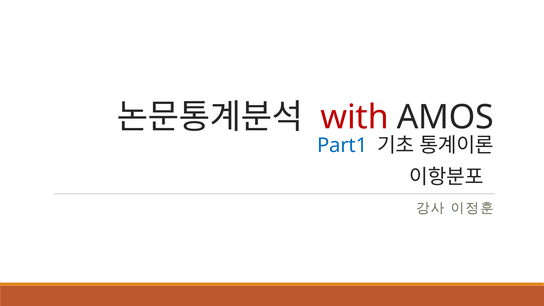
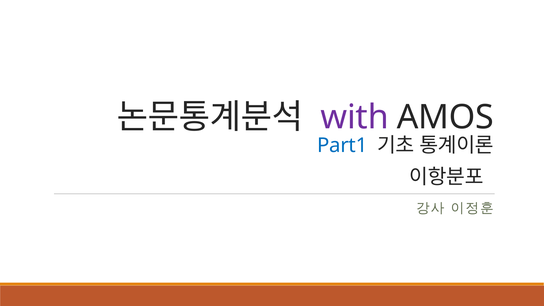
with colour: red -> purple
